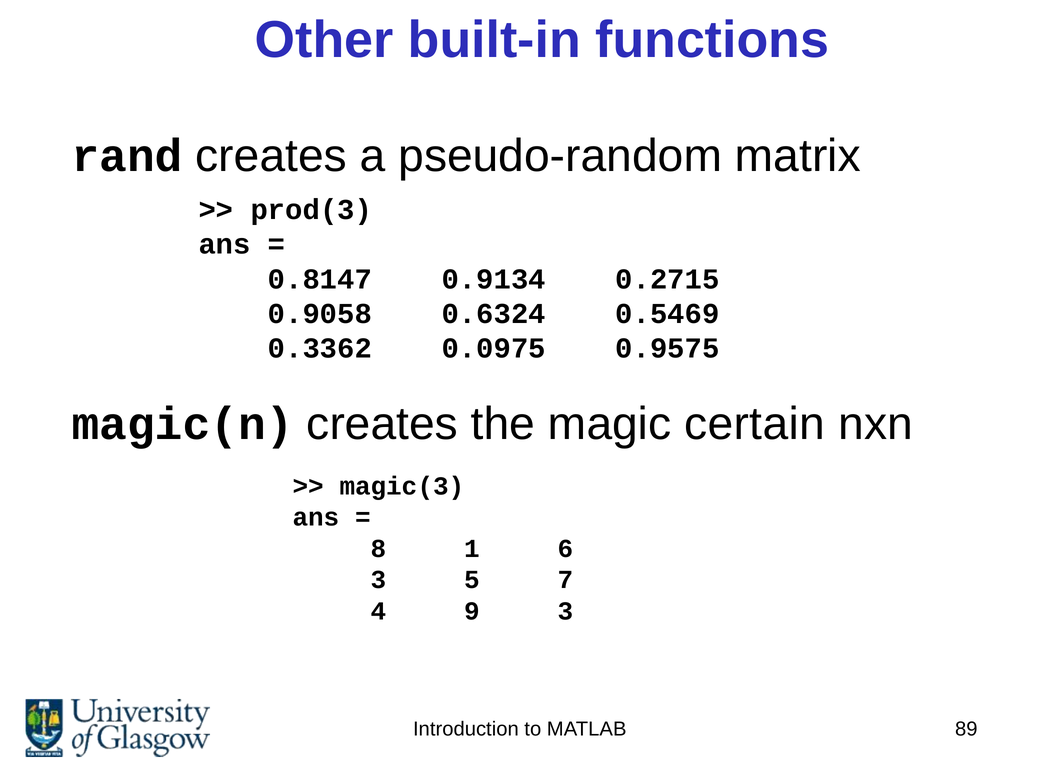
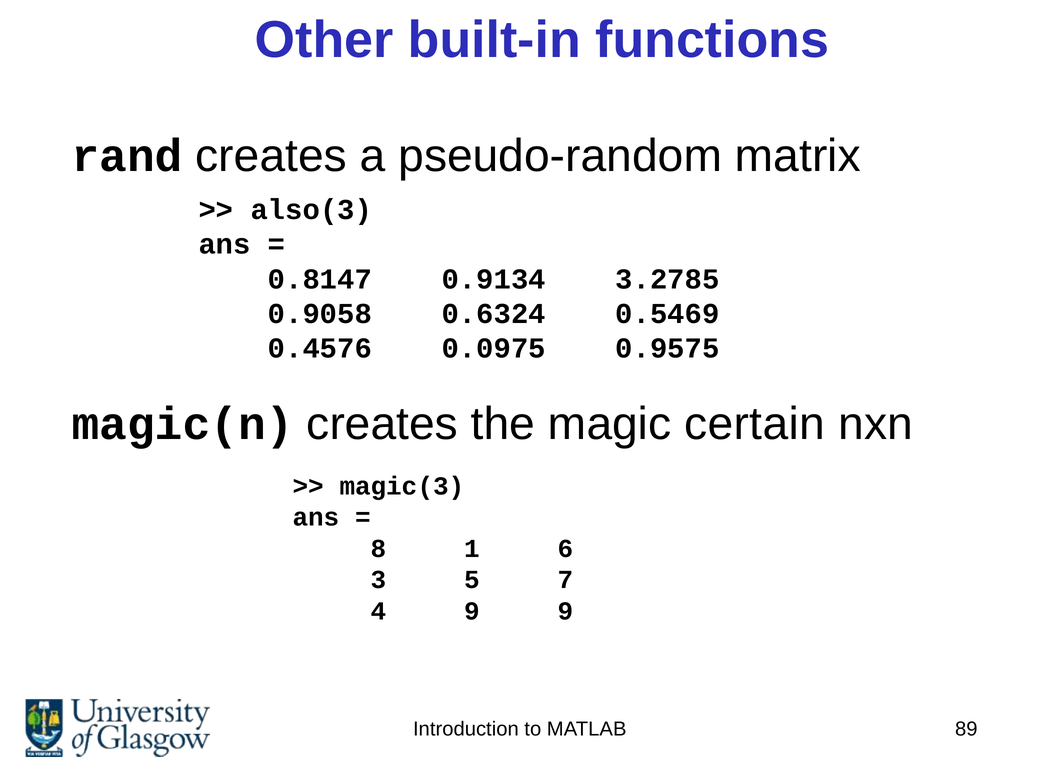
prod(3: prod(3 -> also(3
0.2715: 0.2715 -> 3.2785
0.3362: 0.3362 -> 0.4576
9 3: 3 -> 9
